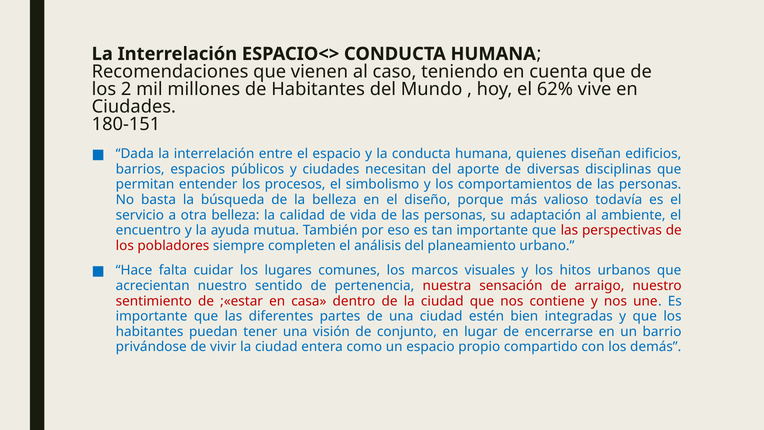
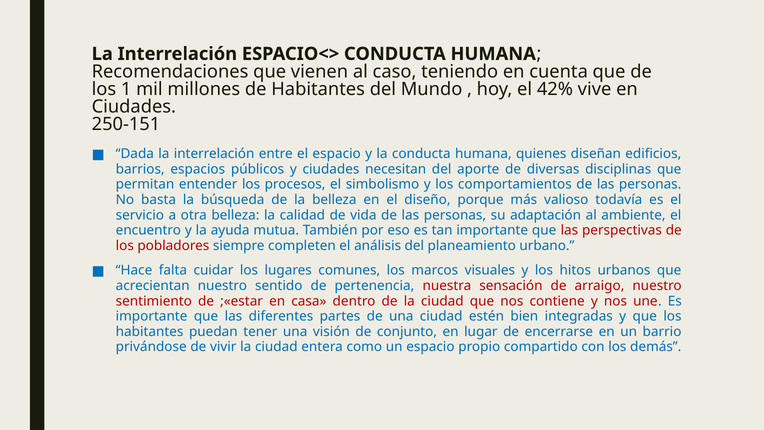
2: 2 -> 1
62%: 62% -> 42%
180-151: 180-151 -> 250-151
